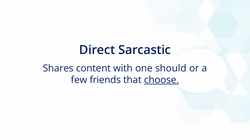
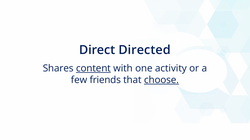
Sarcastic: Sarcastic -> Directed
content underline: none -> present
should: should -> activity
